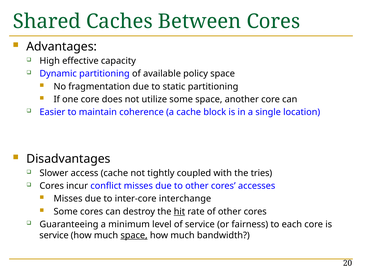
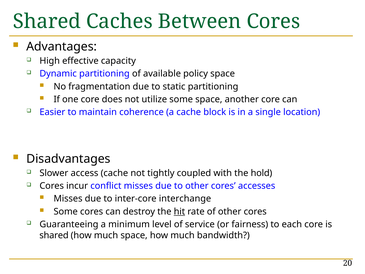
tries: tries -> hold
service at (54, 235): service -> shared
space at (134, 235) underline: present -> none
